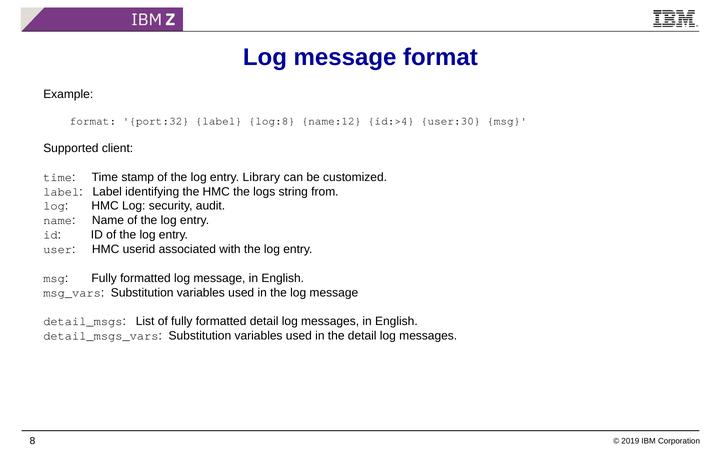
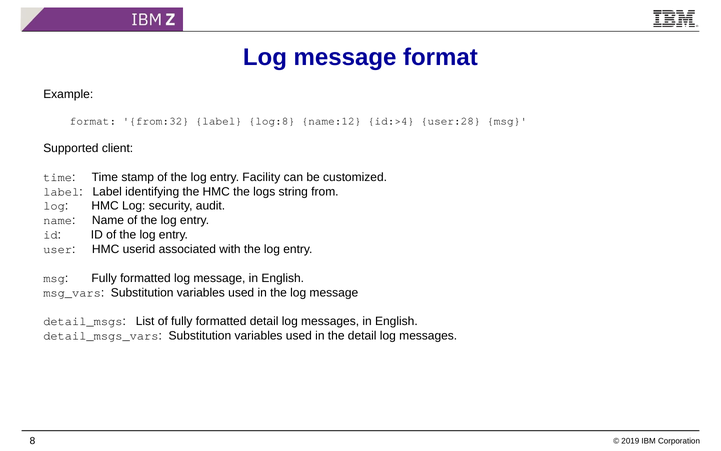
port:32: port:32 -> from:32
user:30: user:30 -> user:28
Library: Library -> Facility
